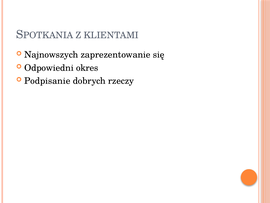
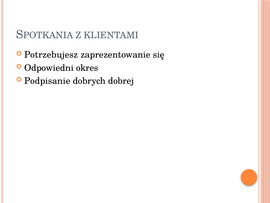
Najnowszych: Najnowszych -> Potrzebujesz
rzeczy: rzeczy -> dobrej
